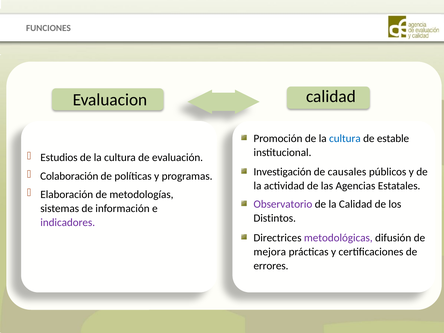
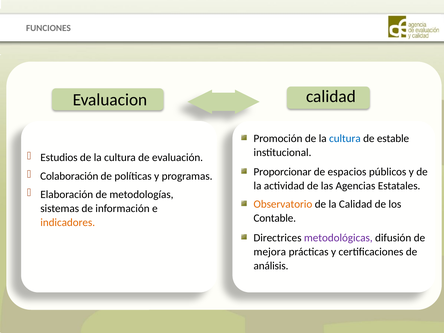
Investigación: Investigación -> Proporcionar
causales: causales -> espacios
Observatorio colour: purple -> orange
Distintos: Distintos -> Contable
indicadores colour: purple -> orange
errores: errores -> análisis
